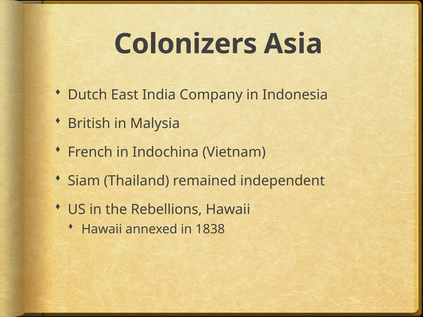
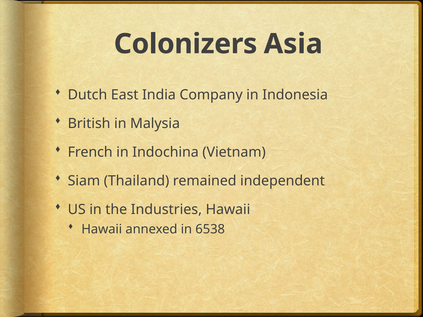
Rebellions: Rebellions -> Industries
1838: 1838 -> 6538
